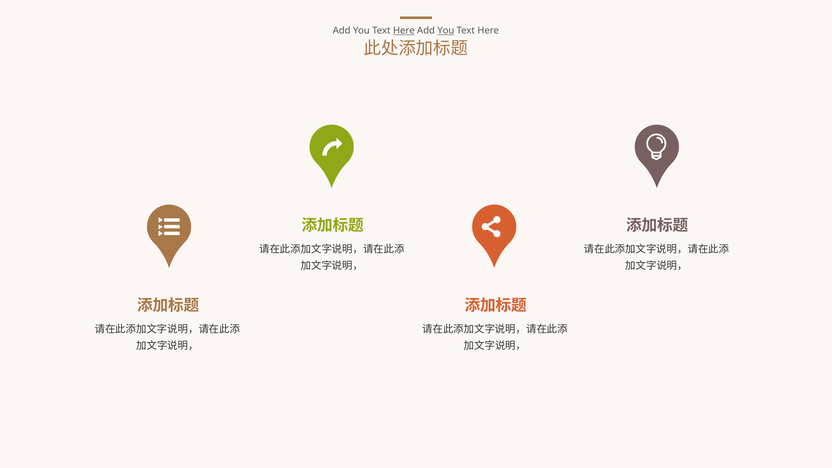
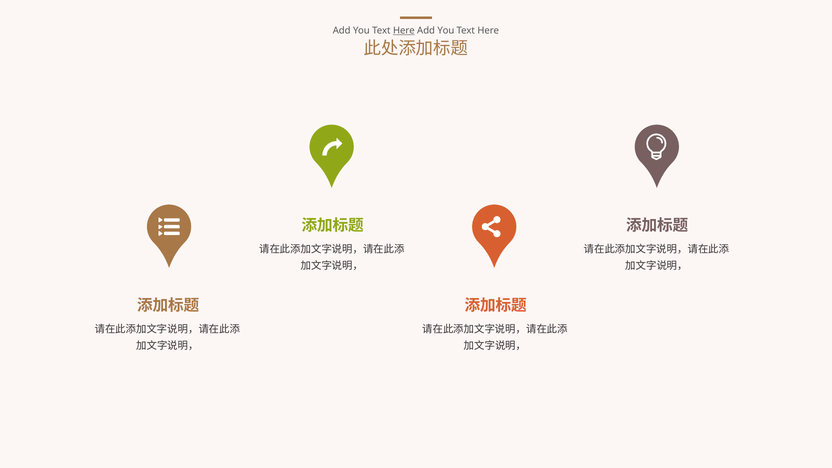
You at (446, 31) underline: present -> none
